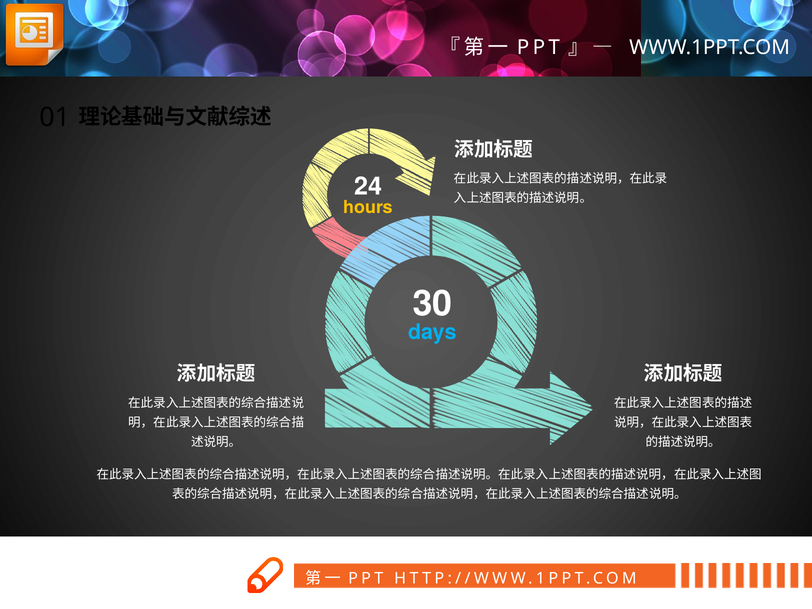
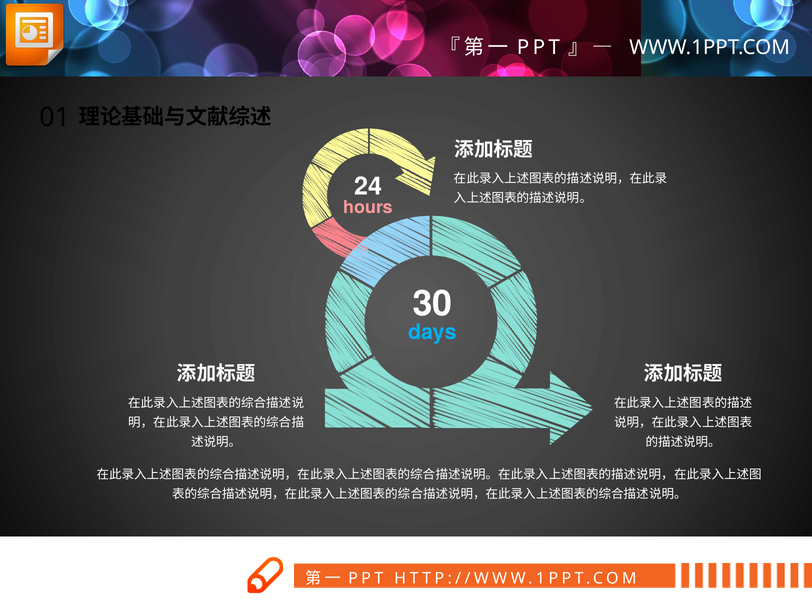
hours colour: yellow -> pink
